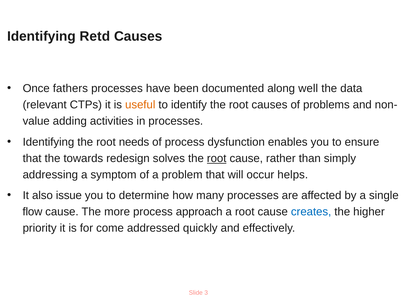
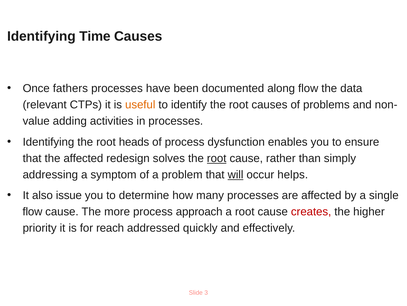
Retd: Retd -> Time
along well: well -> flow
needs: needs -> heads
the towards: towards -> affected
will underline: none -> present
creates colour: blue -> red
come: come -> reach
